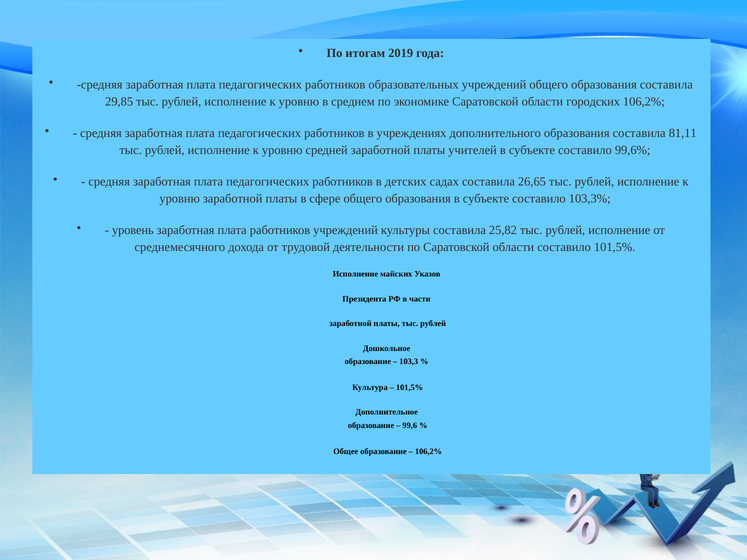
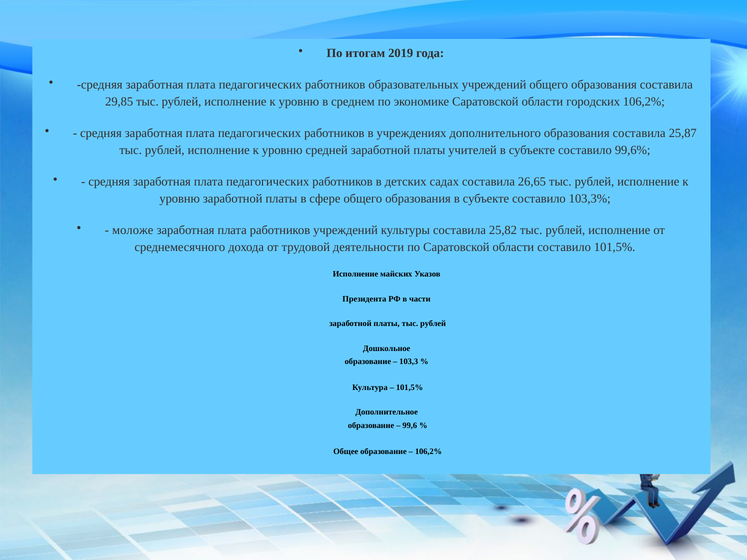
81,11: 81,11 -> 25,87
уровень: уровень -> моложе
